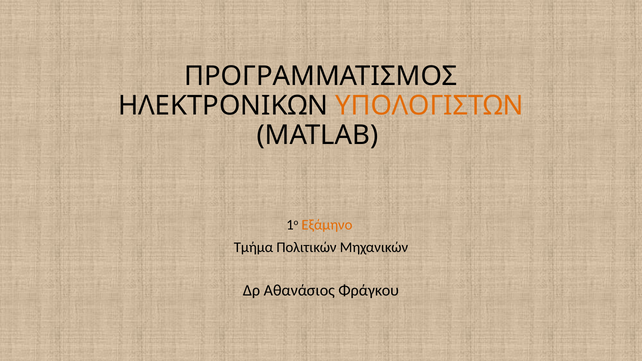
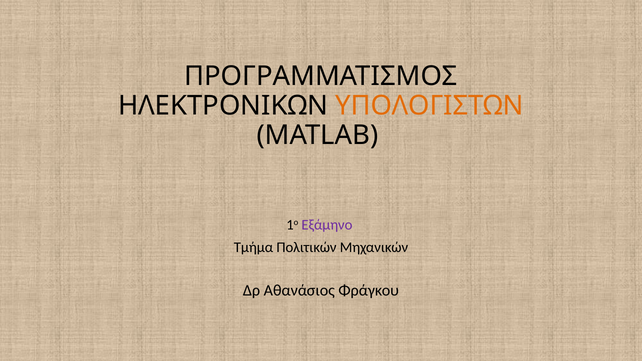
Εξάμηνο colour: orange -> purple
